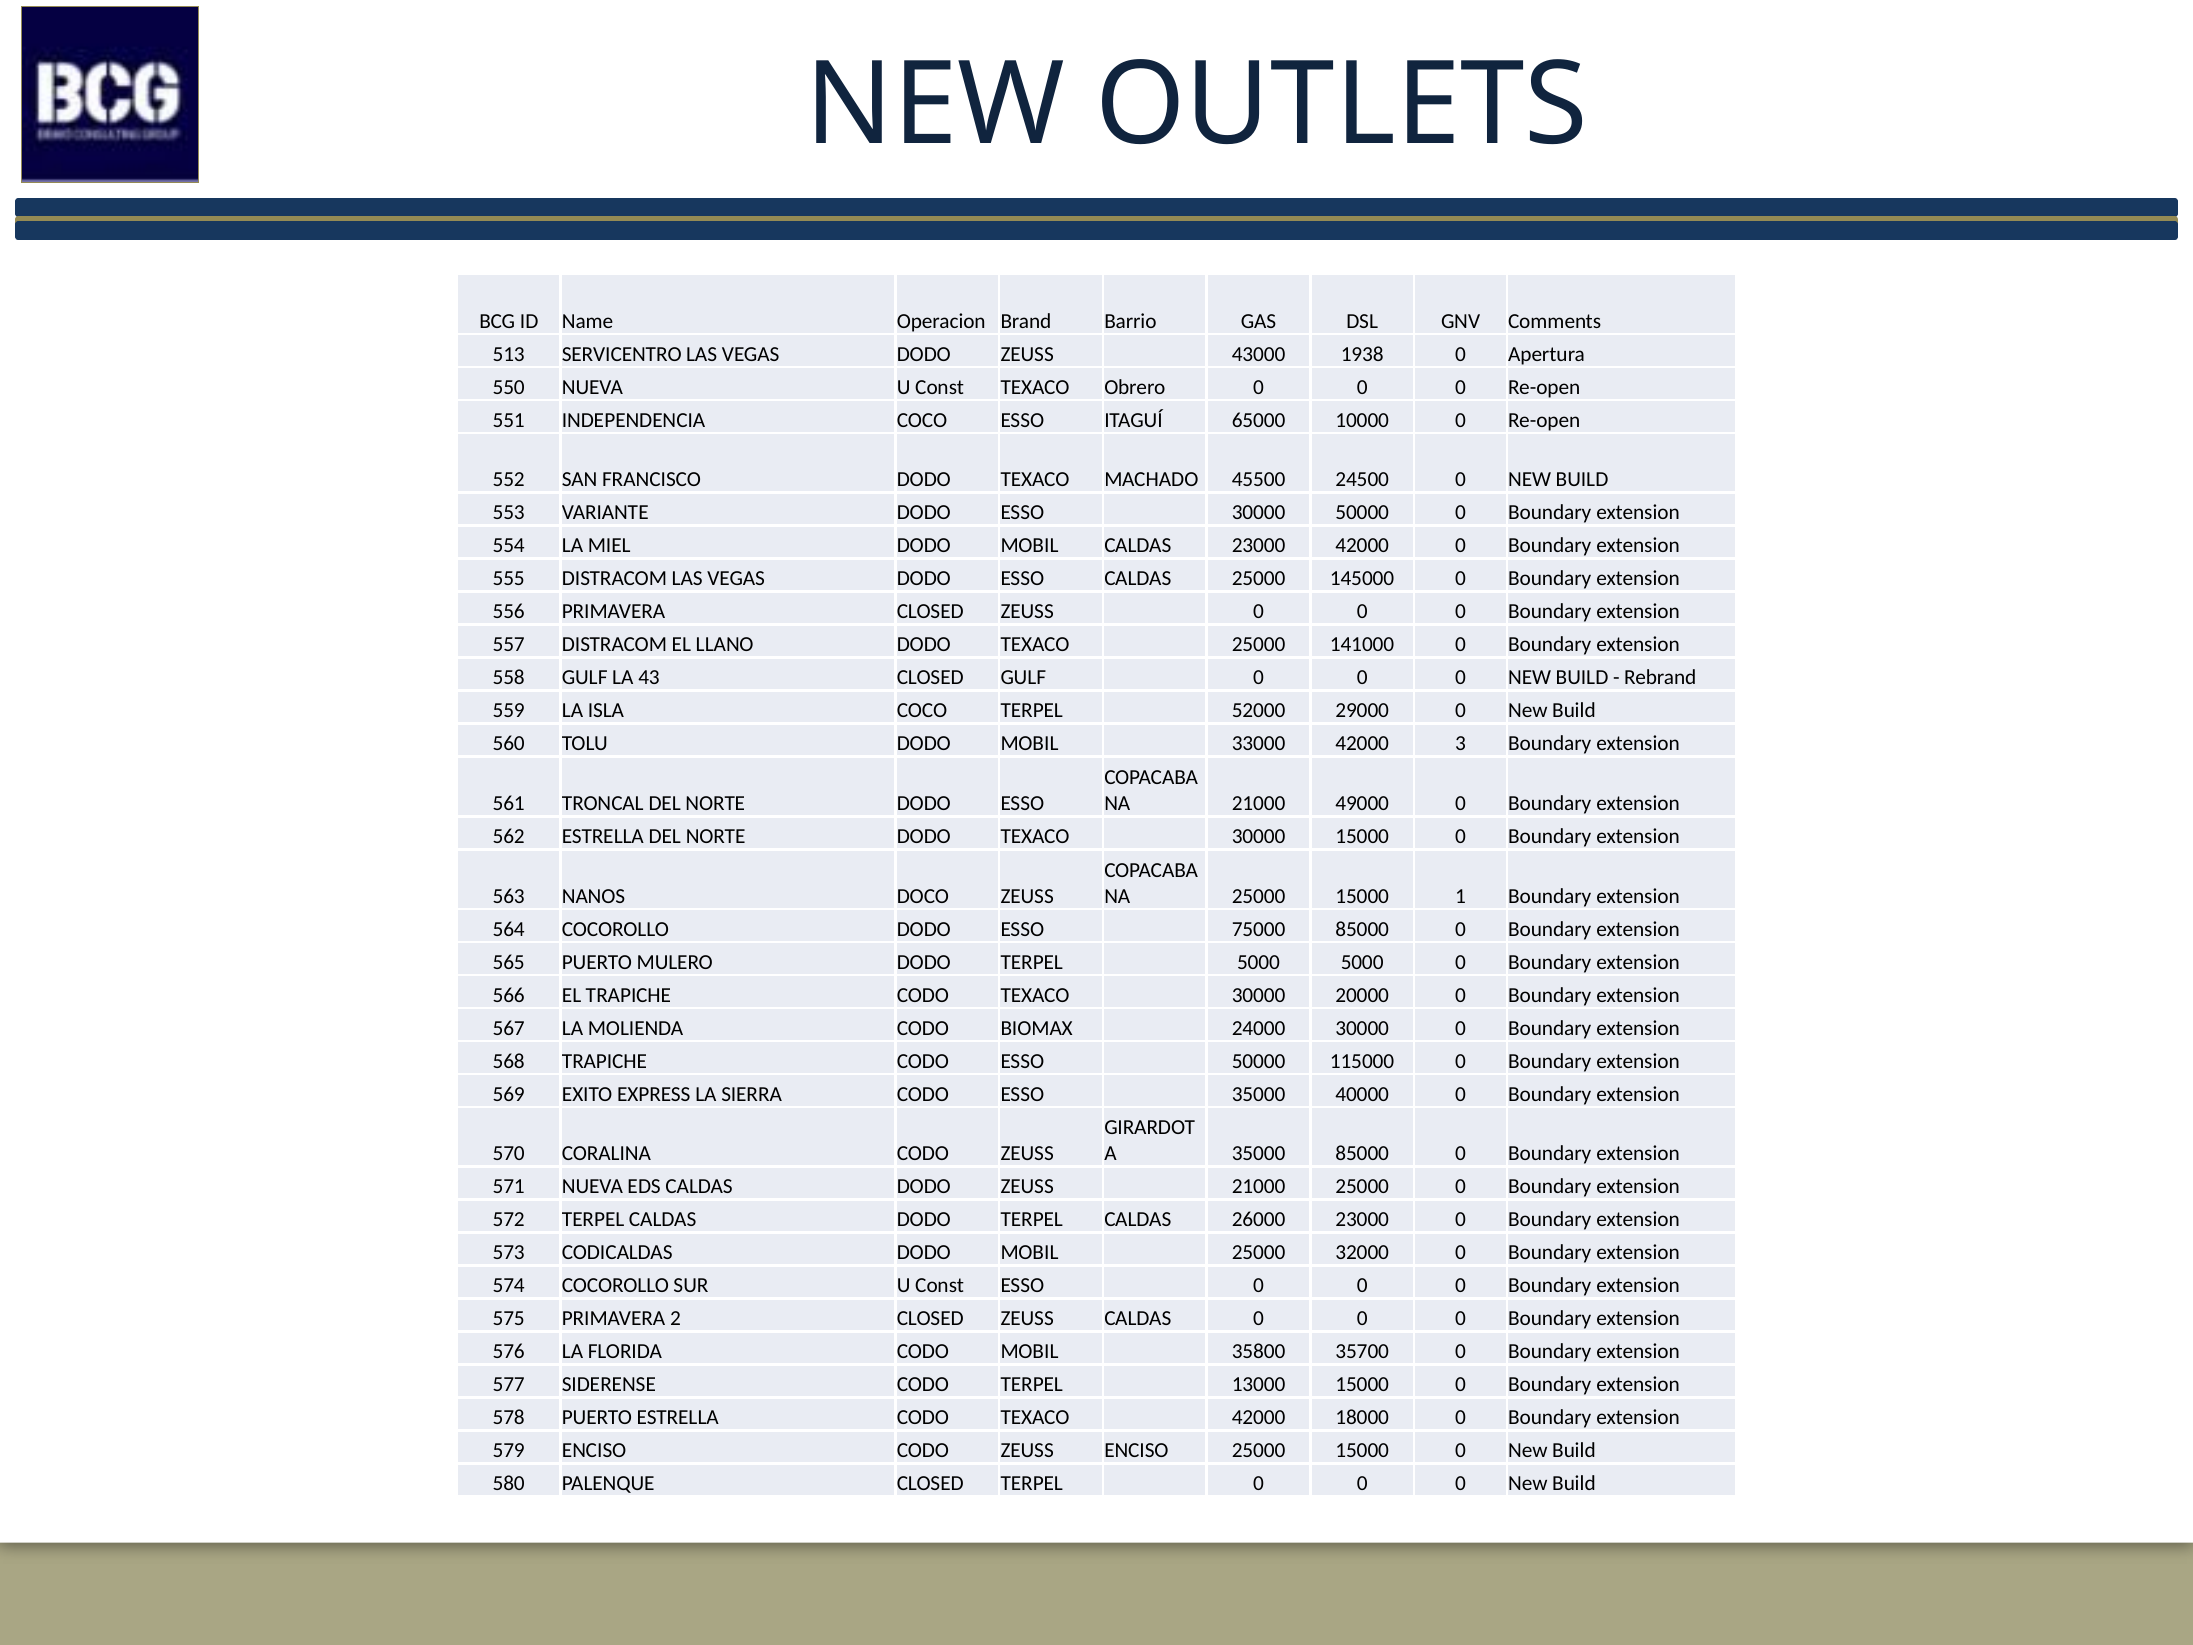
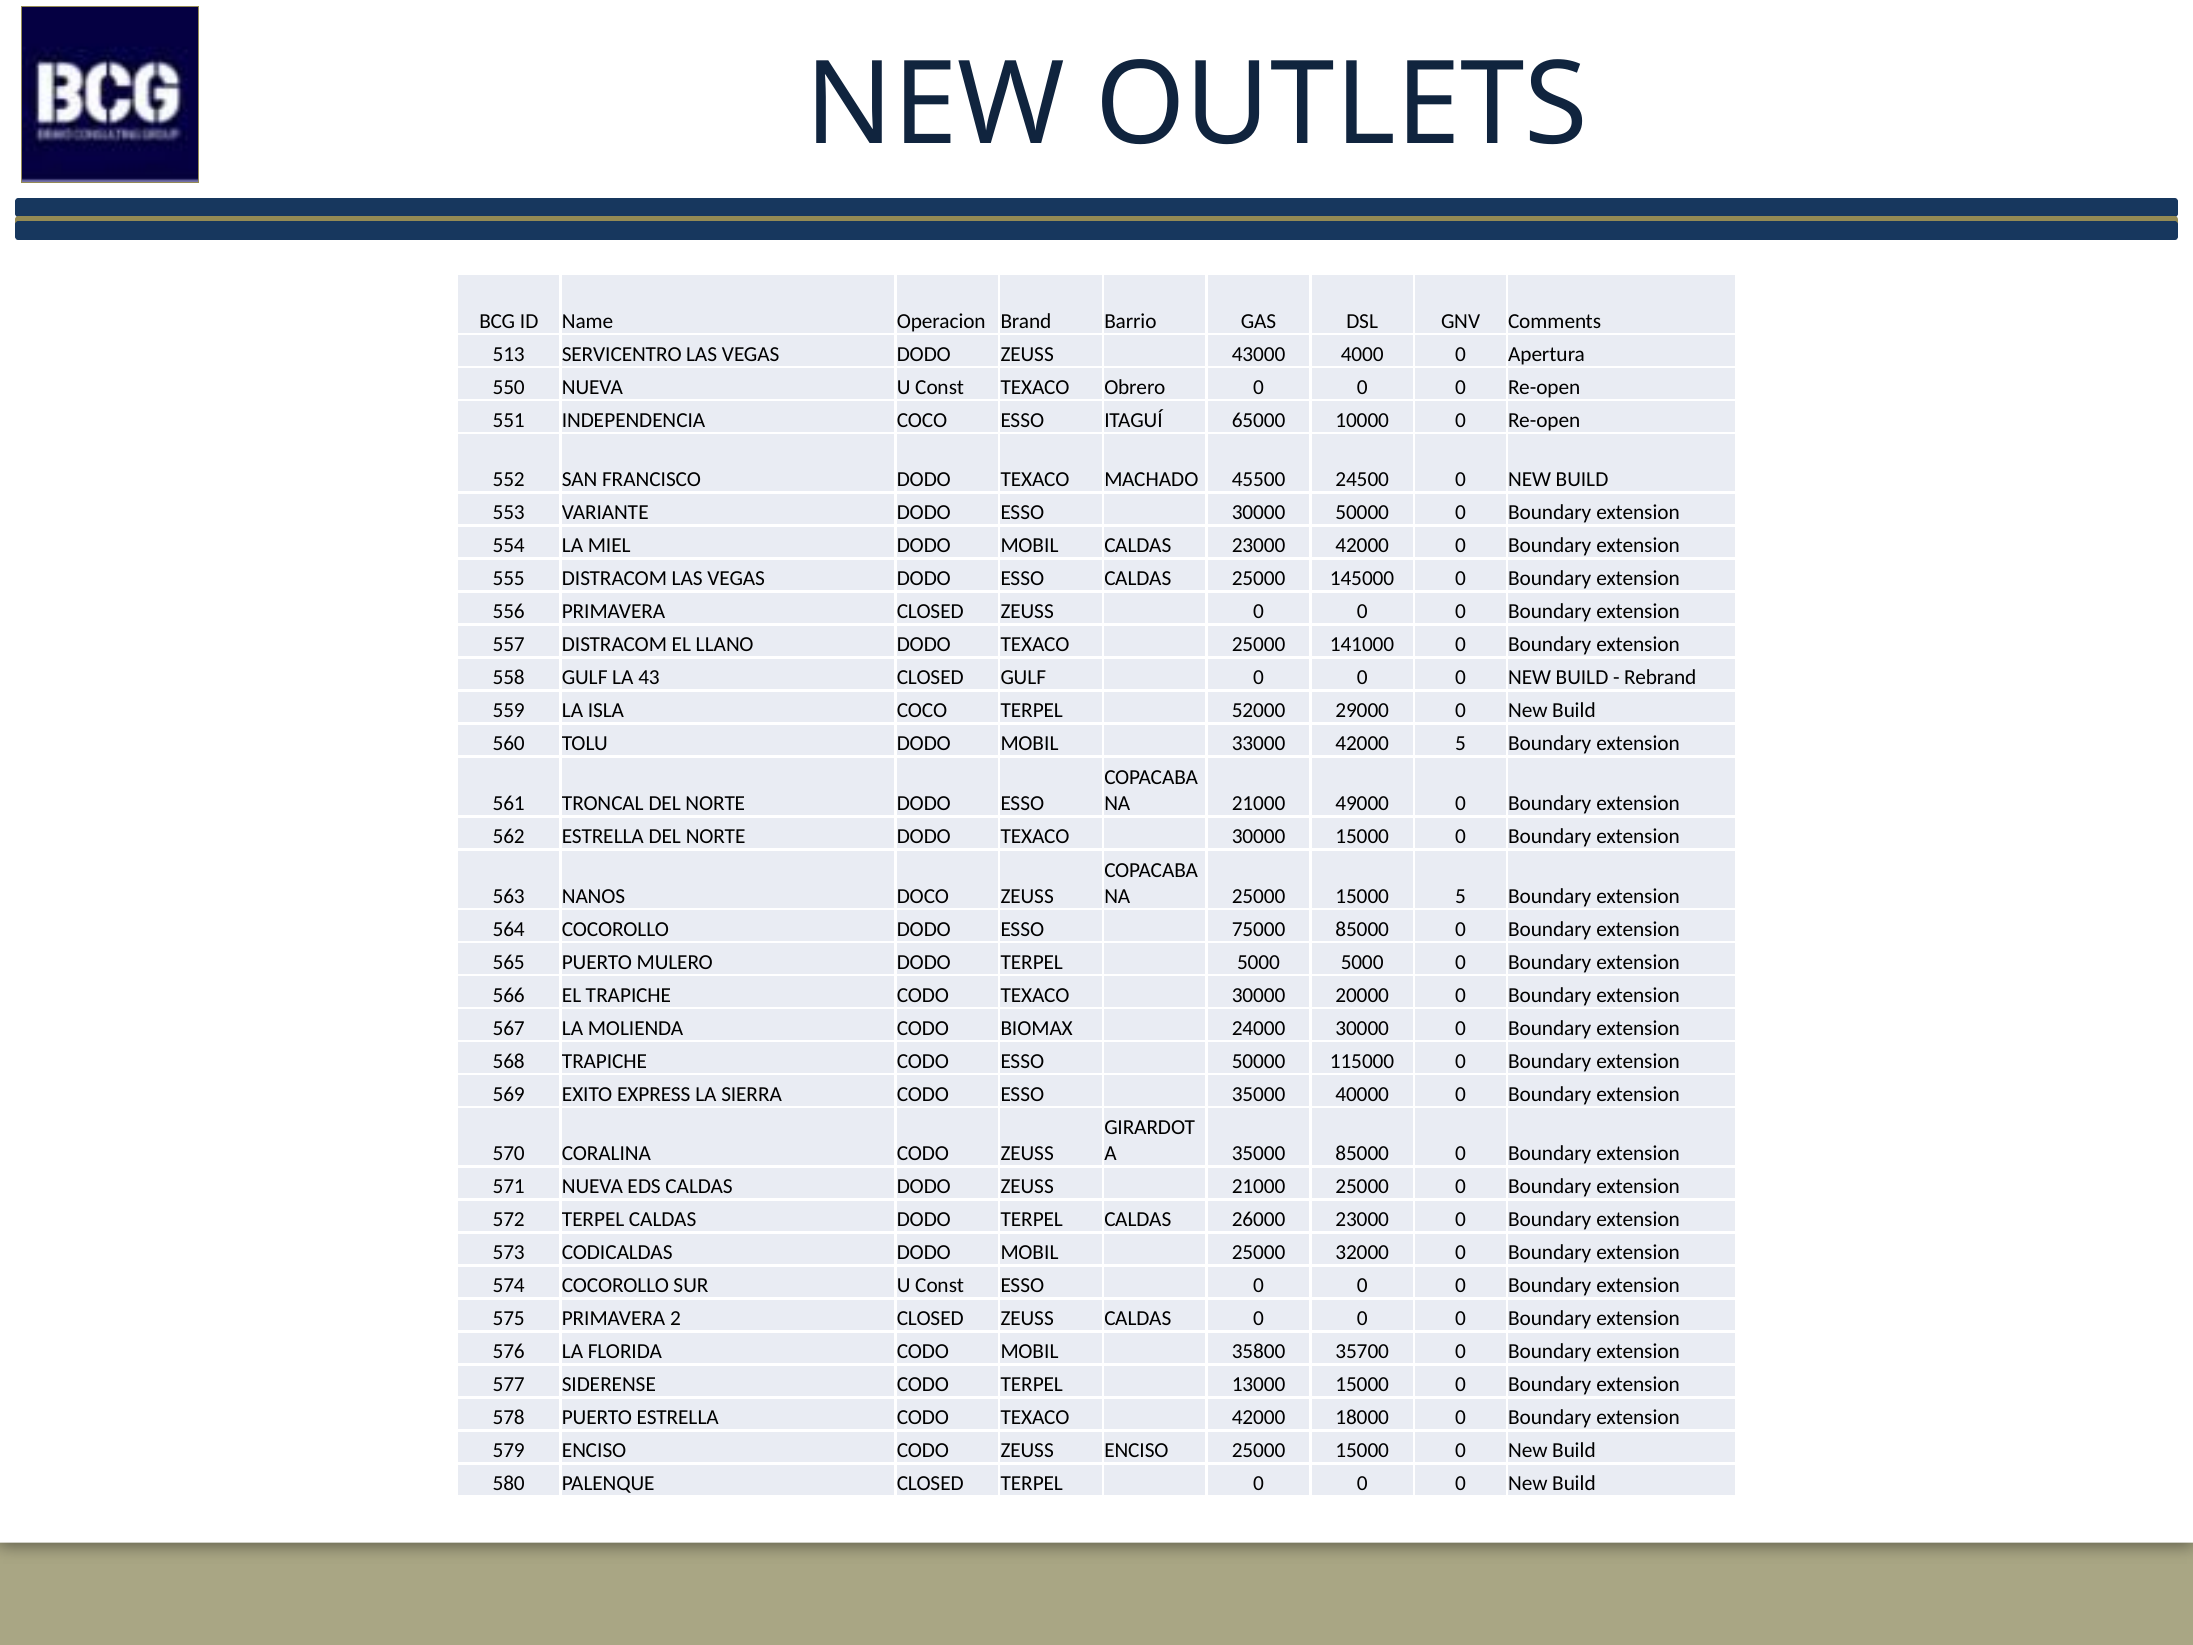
1938: 1938 -> 4000
42000 3: 3 -> 5
15000 1: 1 -> 5
